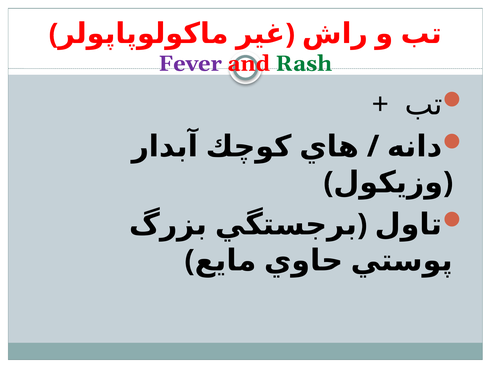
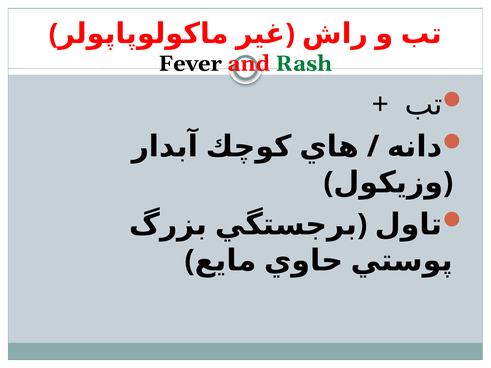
Fever colour: purple -> black
